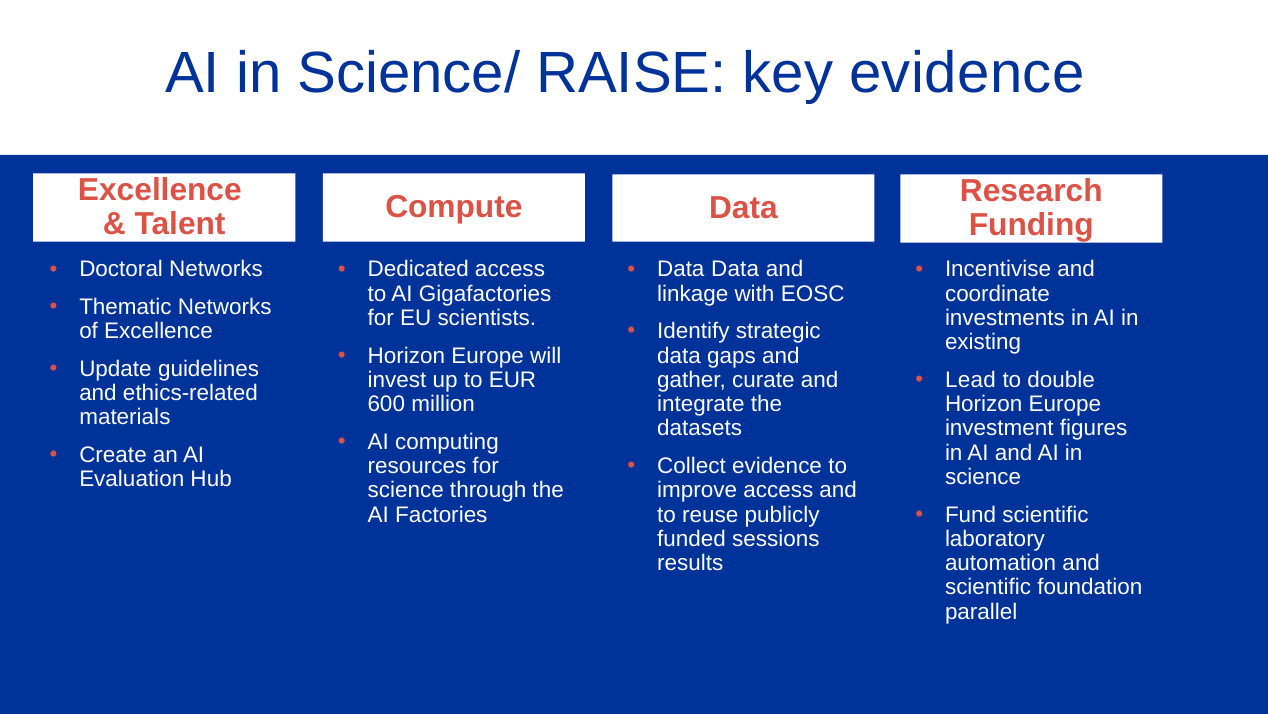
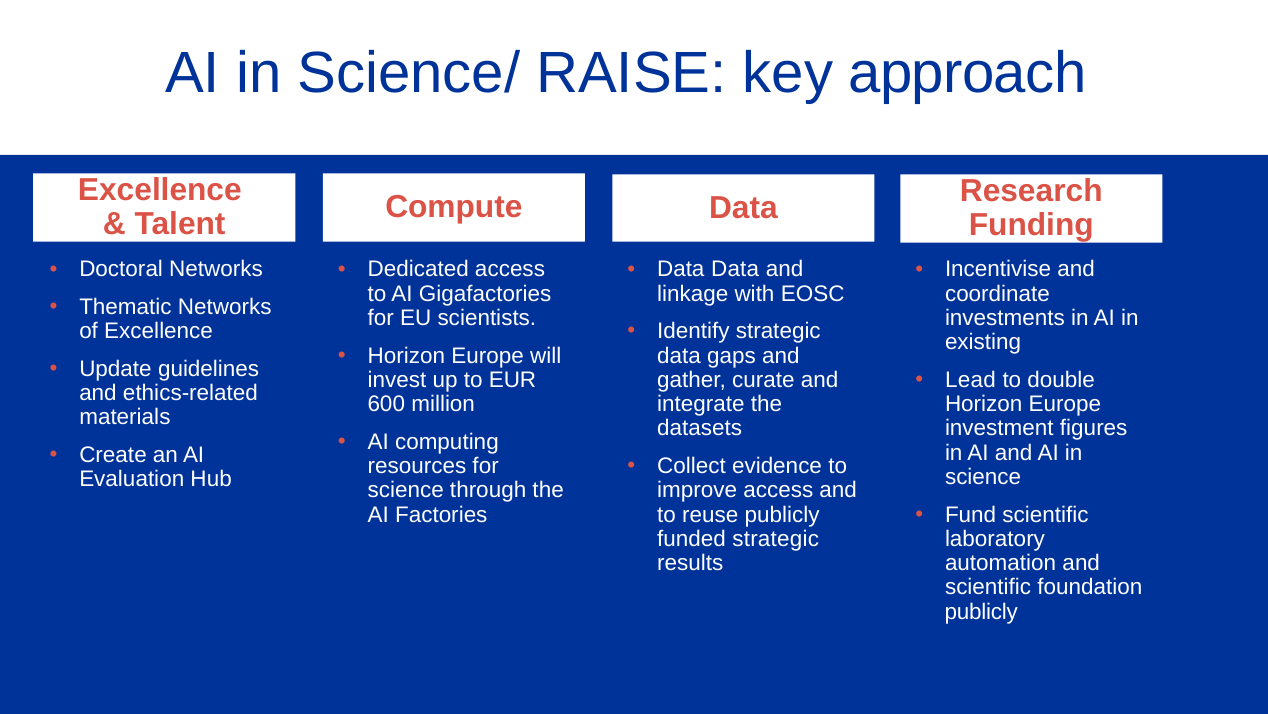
key evidence: evidence -> approach
funded sessions: sessions -> strategic
parallel at (981, 611): parallel -> publicly
